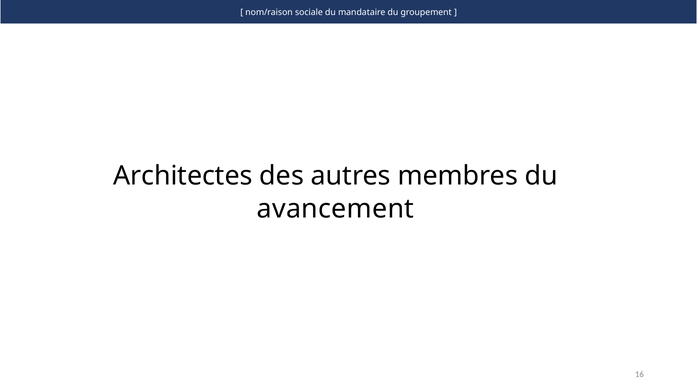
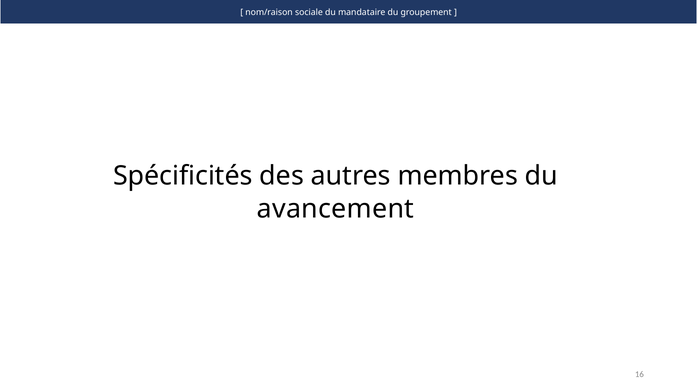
Architectes: Architectes -> Spécificités
